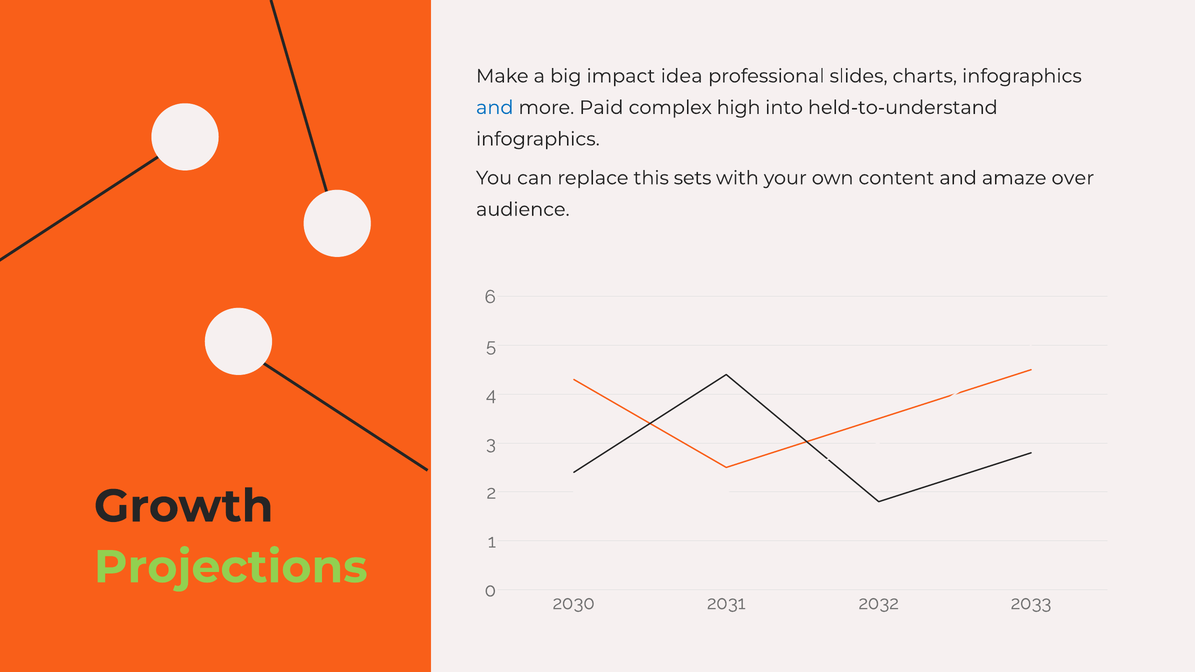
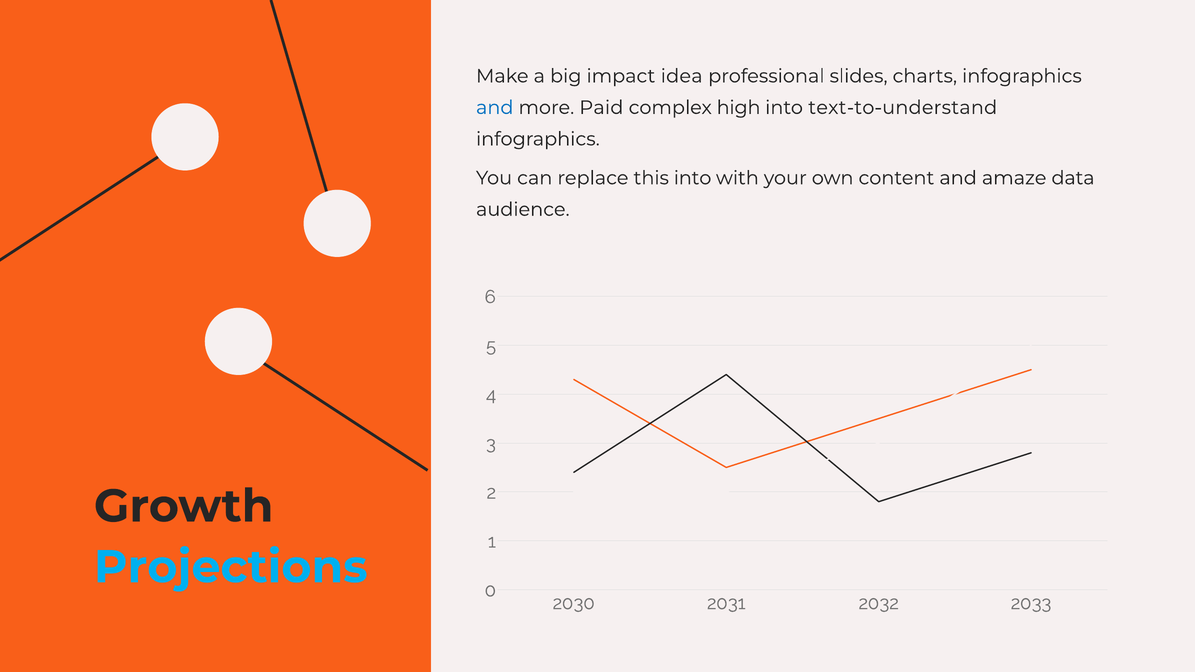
held-to-understand: held-to-understand -> text-to-understand
this sets: sets -> into
over: over -> data
Projections colour: light green -> light blue
